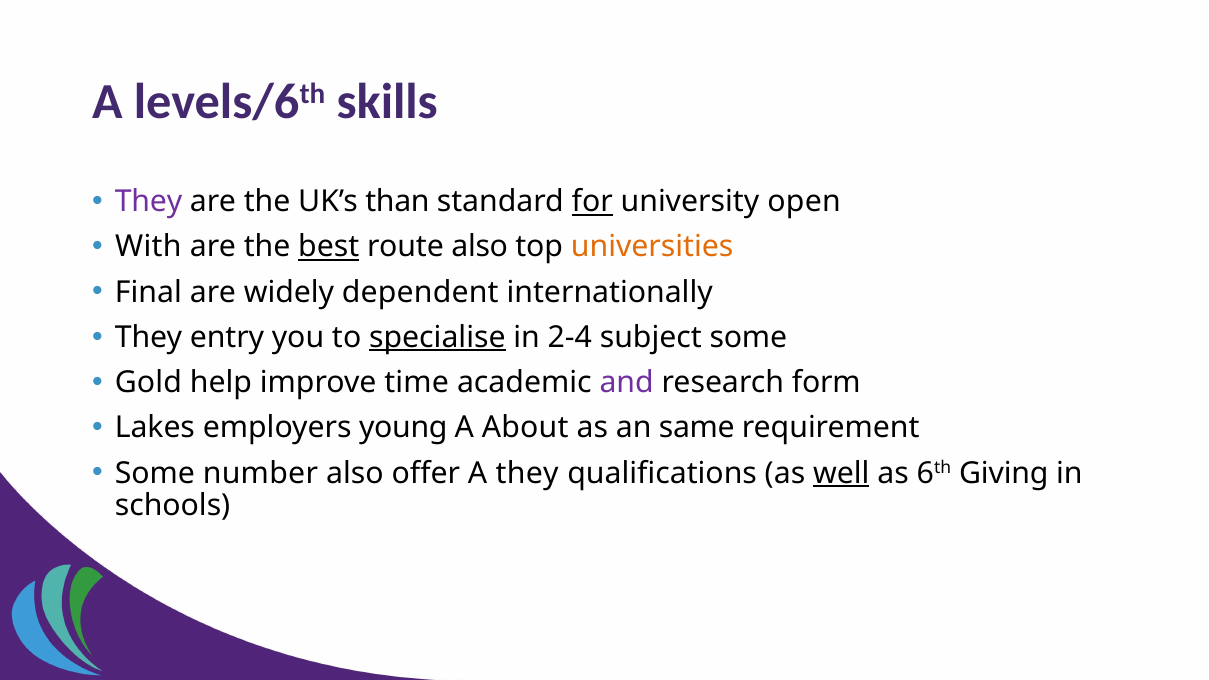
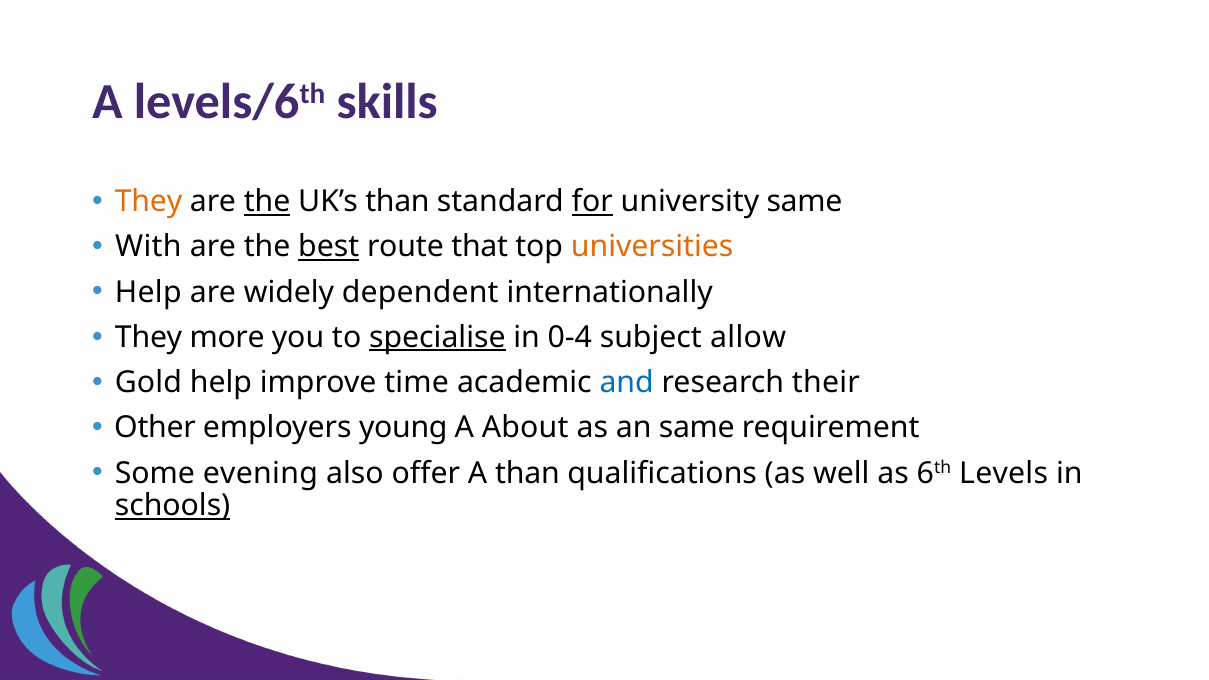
They at (149, 202) colour: purple -> orange
the at (267, 202) underline: none -> present
university open: open -> same
route also: also -> that
Final at (148, 292): Final -> Help
entry: entry -> more
2-4: 2-4 -> 0-4
subject some: some -> allow
and colour: purple -> blue
form: form -> their
Lakes: Lakes -> Other
number: number -> evening
A they: they -> than
well underline: present -> none
Giving: Giving -> Levels
schools underline: none -> present
